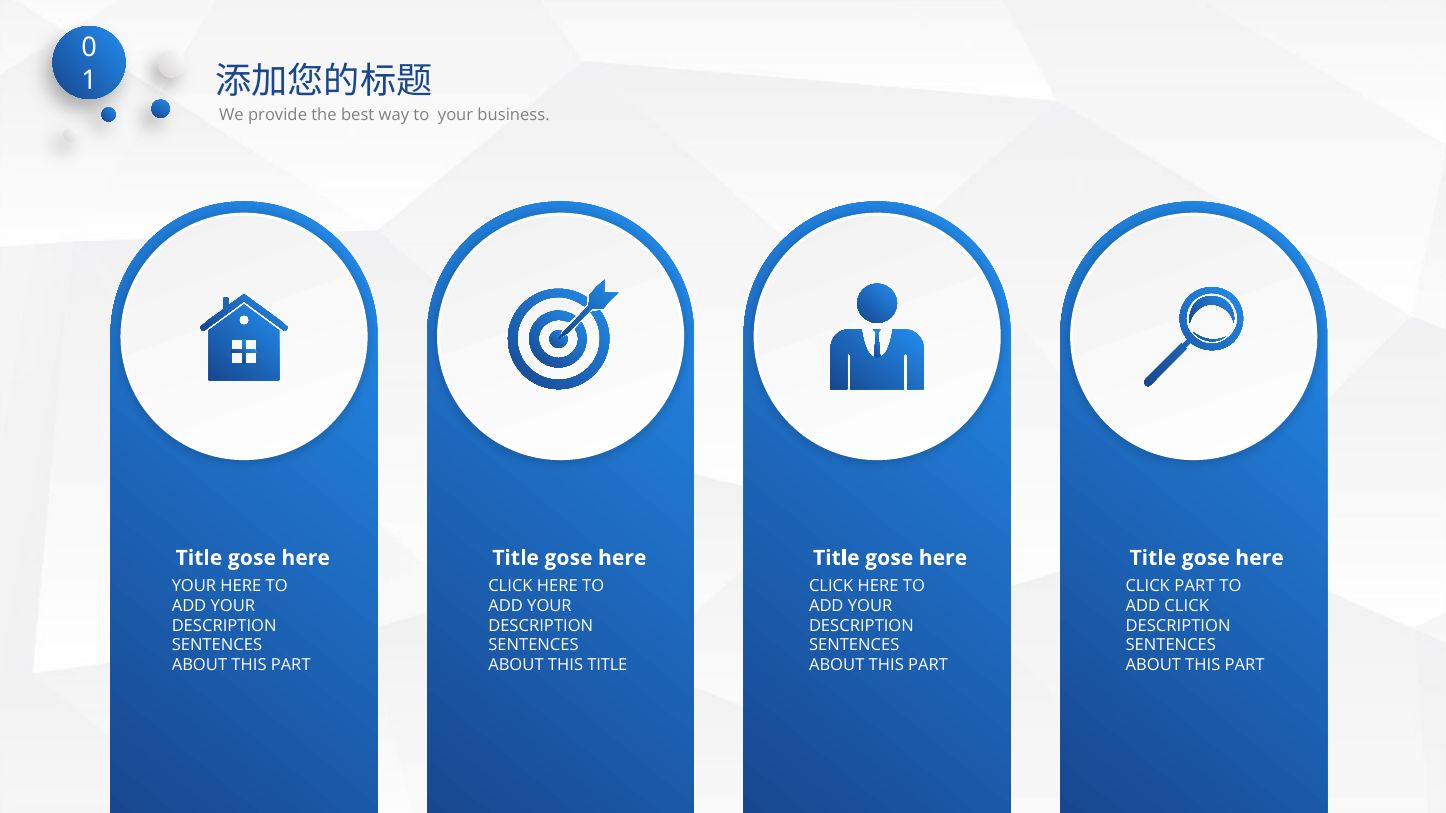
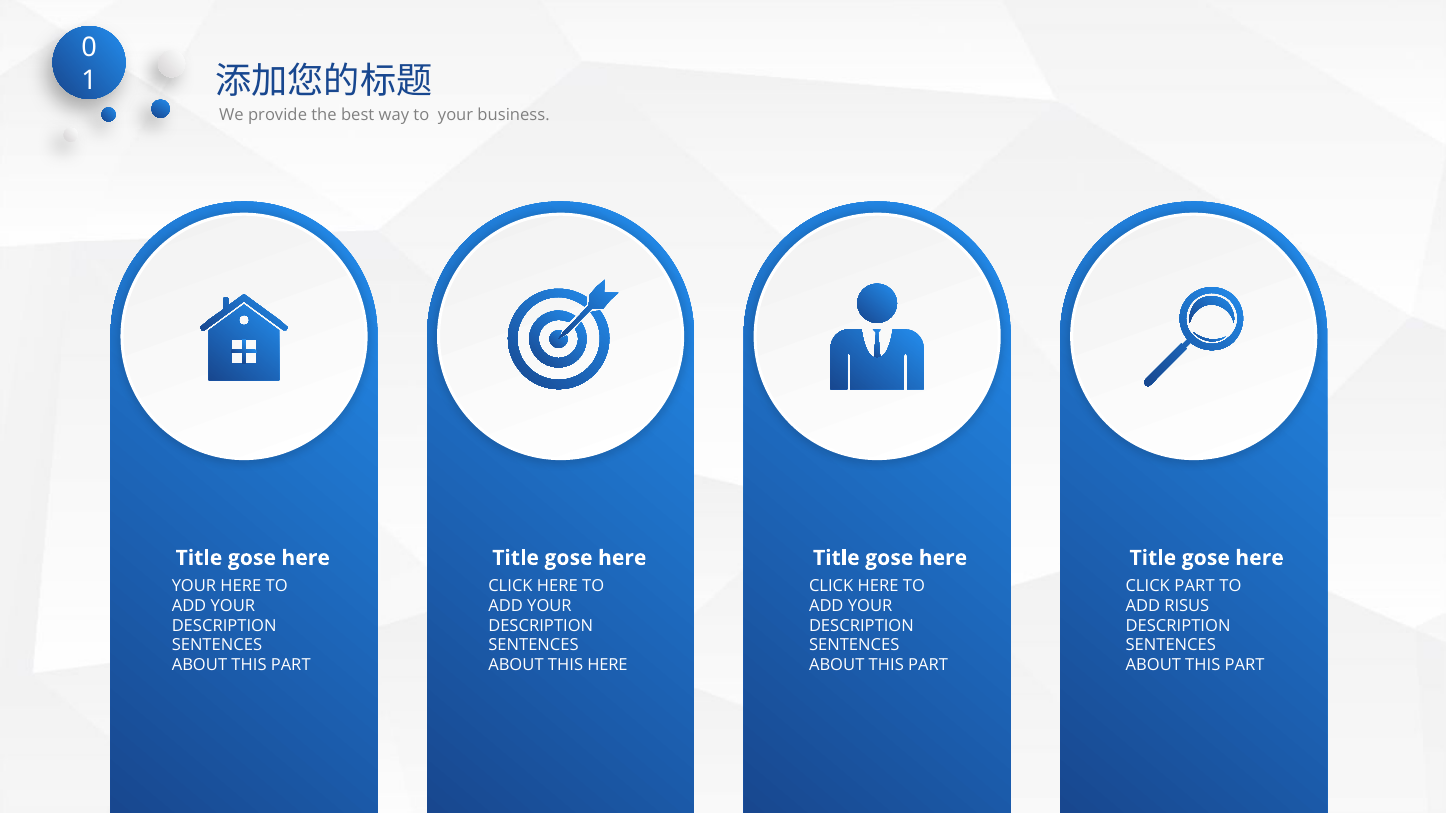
ADD CLICK: CLICK -> RISUS
THIS TITLE: TITLE -> HERE
